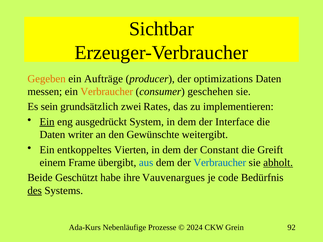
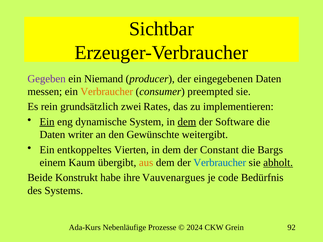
Gegeben colour: orange -> purple
Aufträge: Aufträge -> Niemand
optimizations: optimizations -> eingegebenen
geschehen: geschehen -> preempted
sein: sein -> rein
ausgedrückt: ausgedrückt -> dynamische
dem at (187, 122) underline: none -> present
Interface: Interface -> Software
Greift: Greift -> Bargs
Frame: Frame -> Kaum
aus colour: blue -> orange
Geschützt: Geschützt -> Konstrukt
des underline: present -> none
